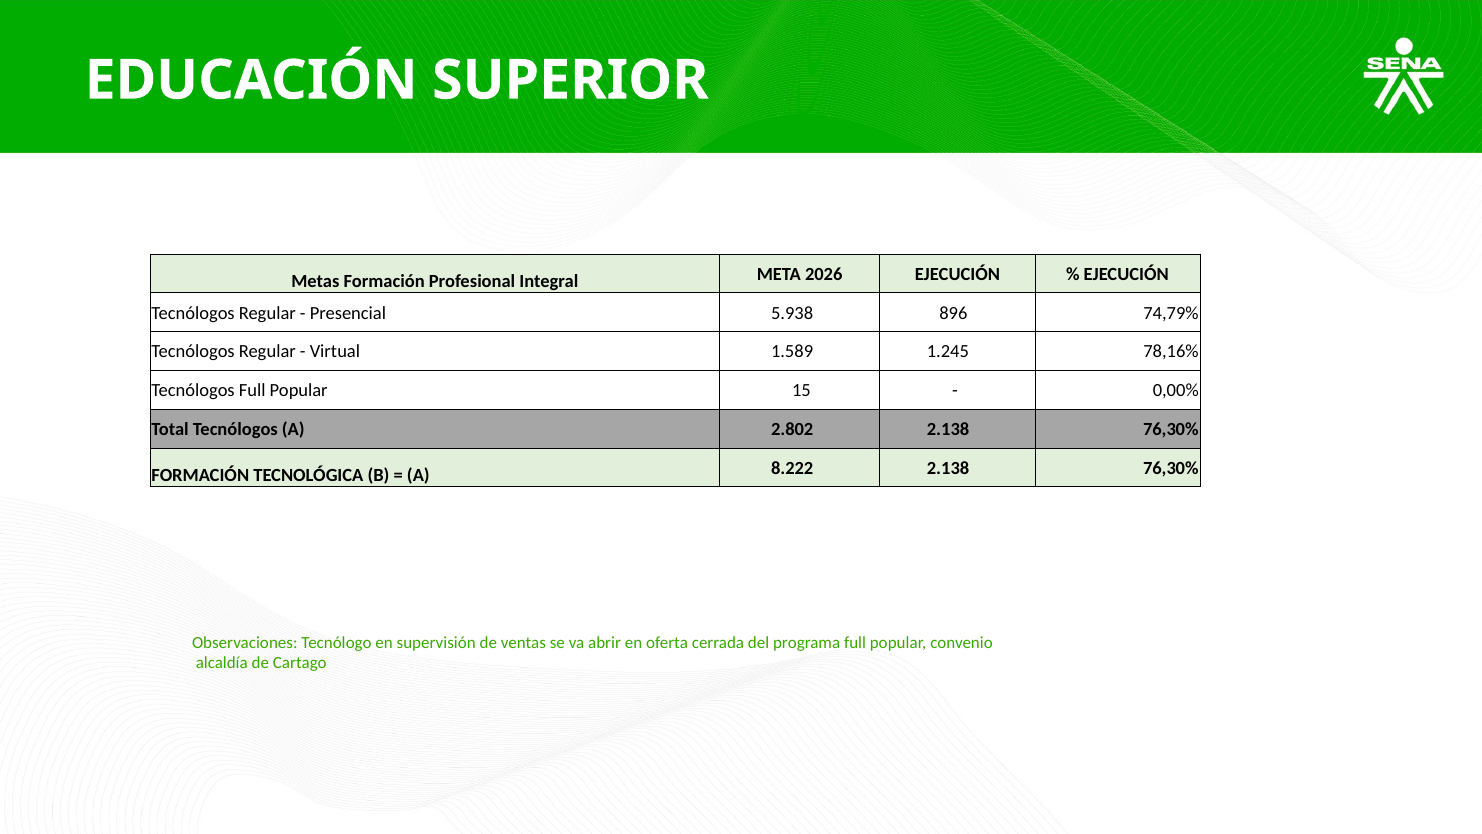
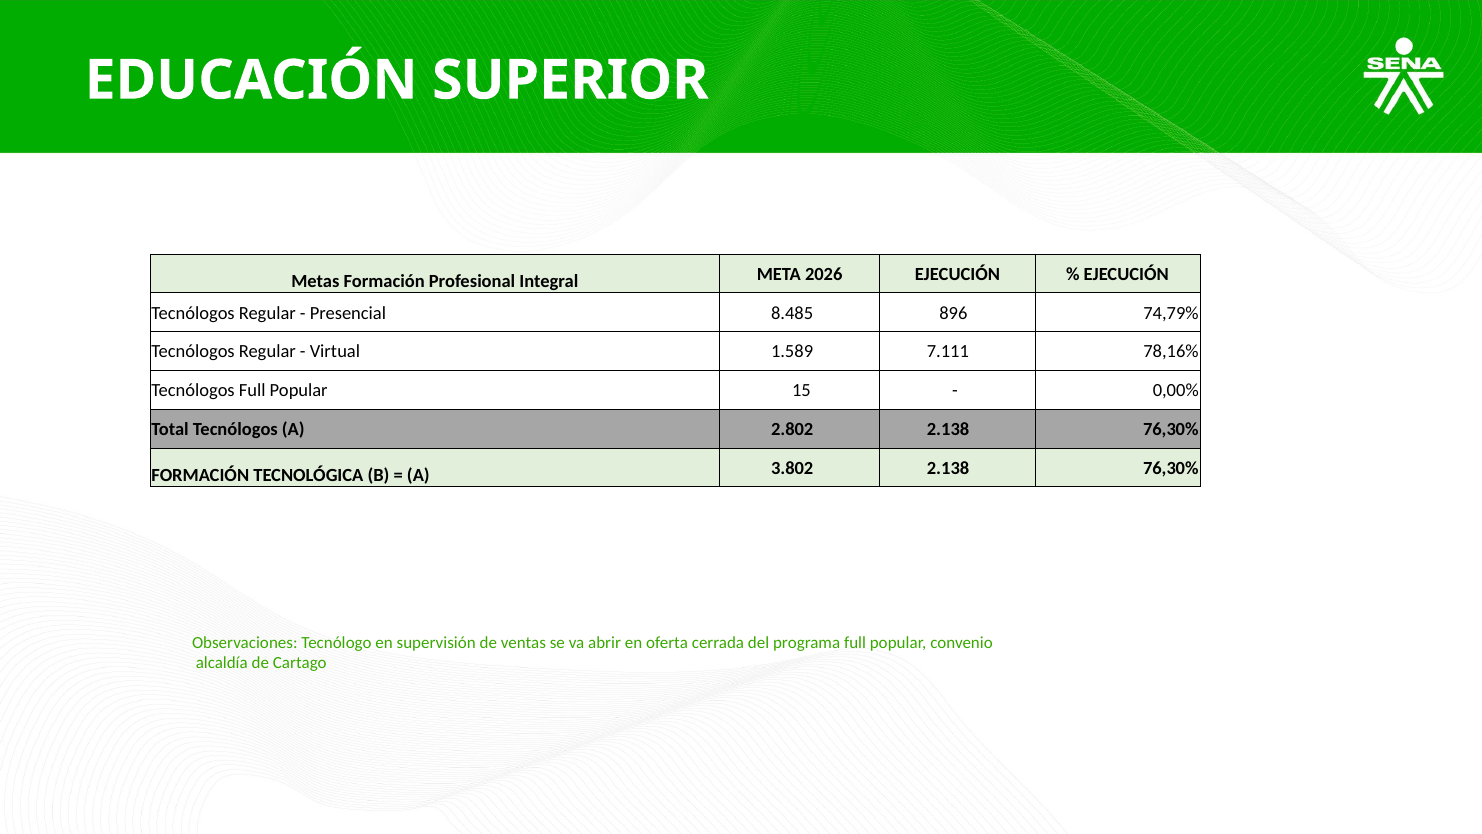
5.938: 5.938 -> 8.485
1.245: 1.245 -> 7.111
8.222: 8.222 -> 3.802
